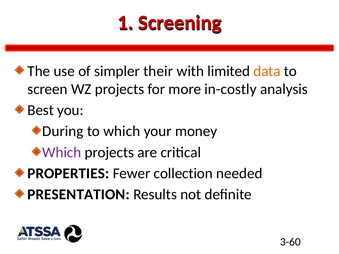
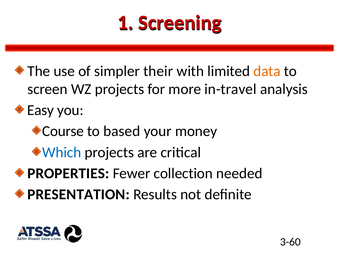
in-costly: in-costly -> in-travel
Best: Best -> Easy
During: During -> Course
to which: which -> based
Which at (62, 153) colour: purple -> blue
